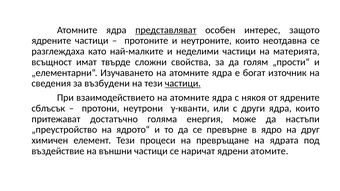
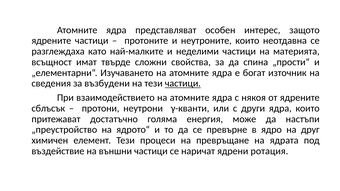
представляват underline: present -> none
голям: голям -> спина
атомите: атомите -> ротация
